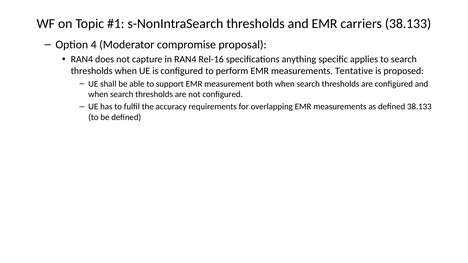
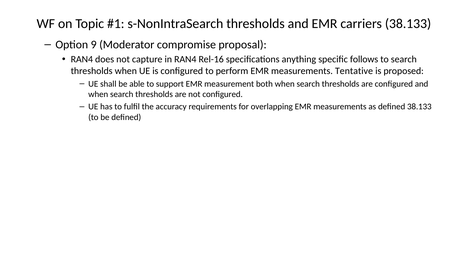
4: 4 -> 9
applies: applies -> follows
